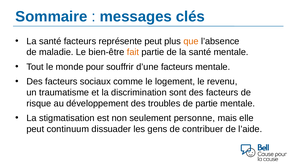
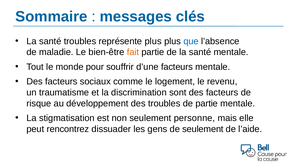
santé facteurs: facteurs -> troubles
représente peut: peut -> plus
que colour: orange -> blue
continuum: continuum -> rencontrez
de contribuer: contribuer -> seulement
